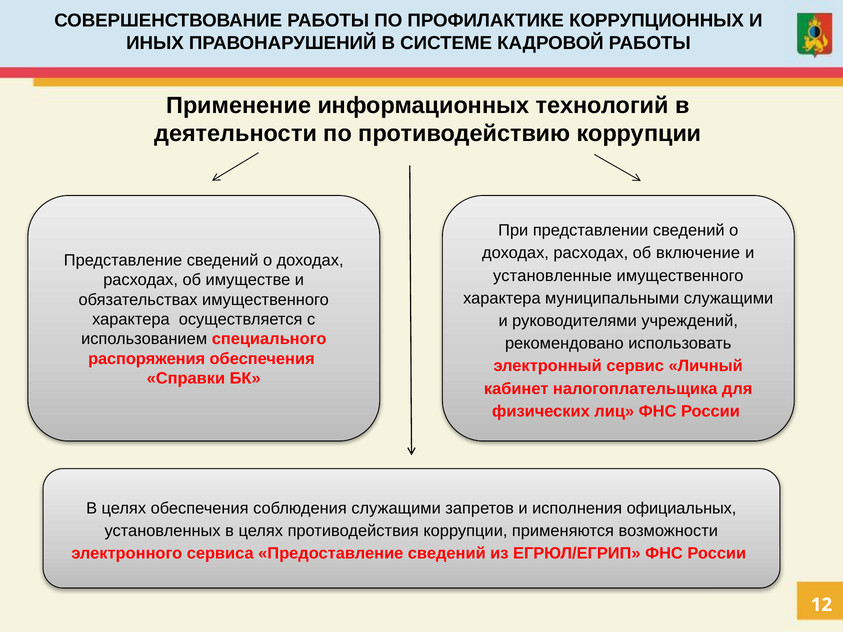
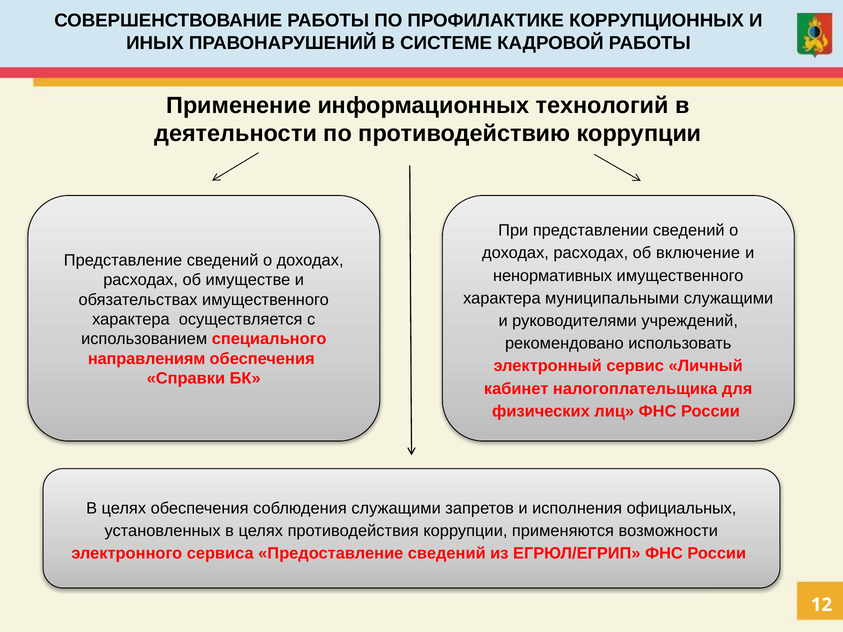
установленные: установленные -> ненормативных
распоряжения: распоряжения -> направлениям
